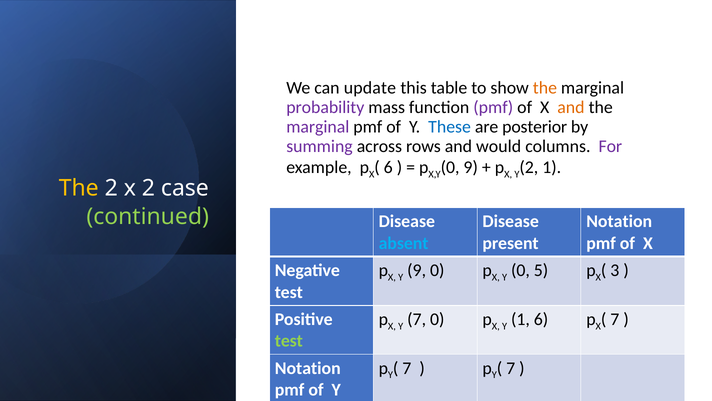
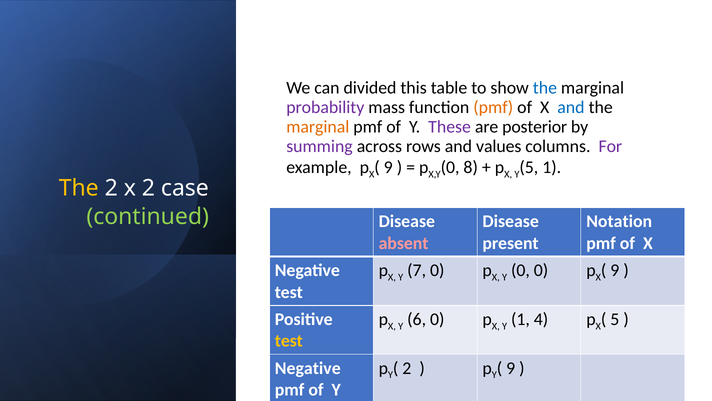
update: update -> divided
the at (545, 88) colour: orange -> blue
pmf at (493, 107) colour: purple -> orange
and at (571, 107) colour: orange -> blue
marginal at (318, 127) colour: purple -> orange
These colour: blue -> purple
would: would -> values
6 at (388, 167): 6 -> 9
0 9: 9 -> 8
Y 2: 2 -> 5
absent colour: light blue -> pink
Y 9: 9 -> 7
0 5: 5 -> 0
3 at (615, 270): 3 -> 9
Y 7: 7 -> 6
1 6: 6 -> 4
7 at (615, 319): 7 -> 5
test at (289, 341) colour: light green -> yellow
Notation at (308, 368): Notation -> Negative
7 at (407, 368): 7 -> 2
7 at (511, 368): 7 -> 9
